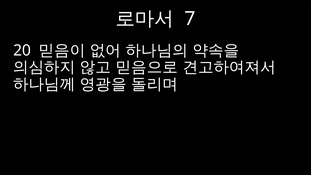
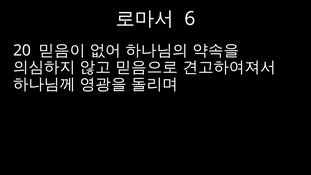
7: 7 -> 6
